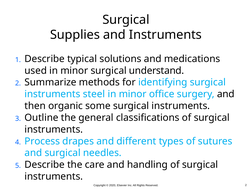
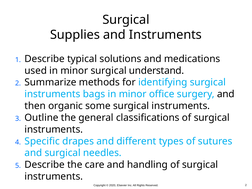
steel: steel -> bags
Process: Process -> Specific
